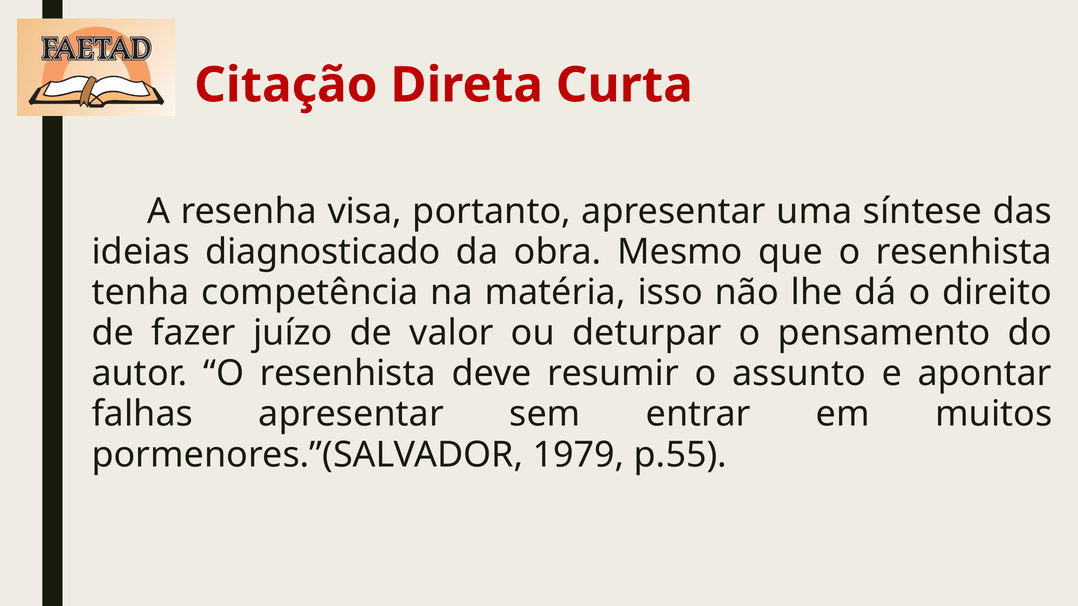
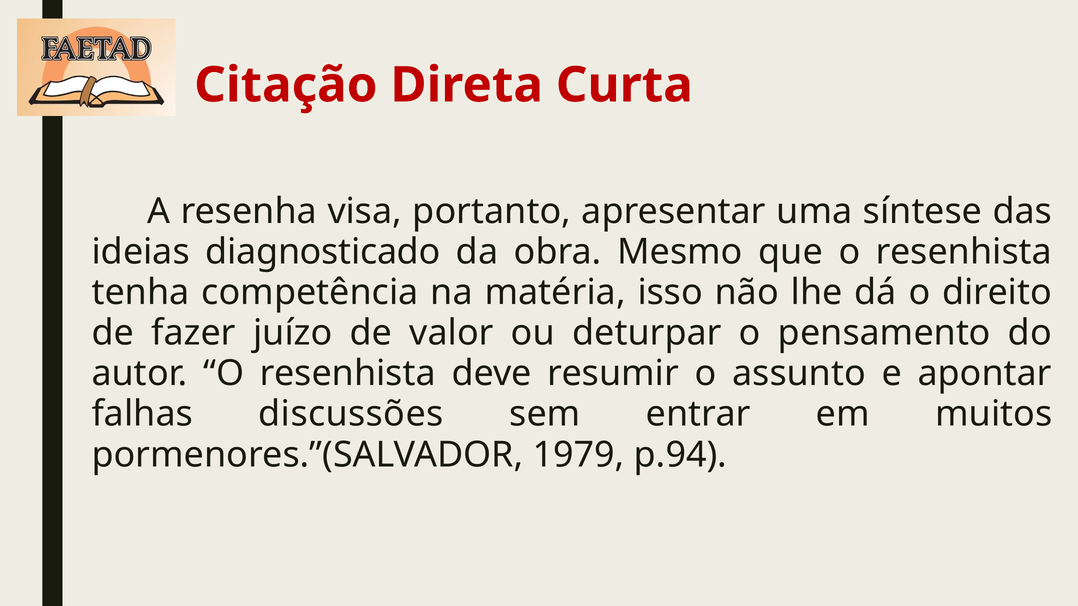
falhas apresentar: apresentar -> discussões
p.55: p.55 -> p.94
